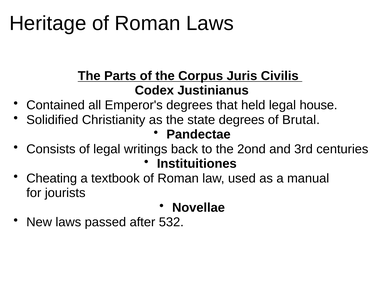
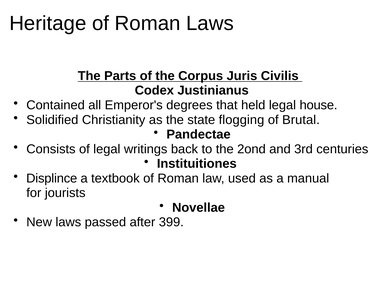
state degrees: degrees -> flogging
Cheating: Cheating -> Displince
532: 532 -> 399
